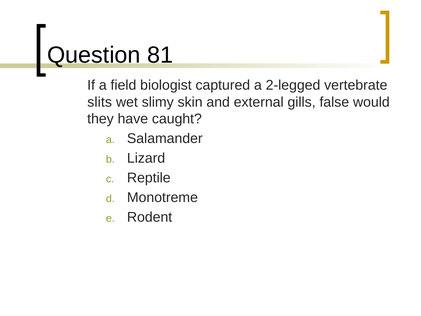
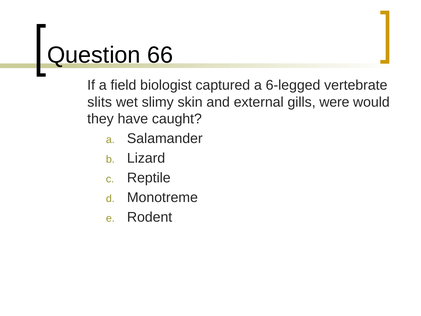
81: 81 -> 66
2-legged: 2-legged -> 6-legged
false: false -> were
